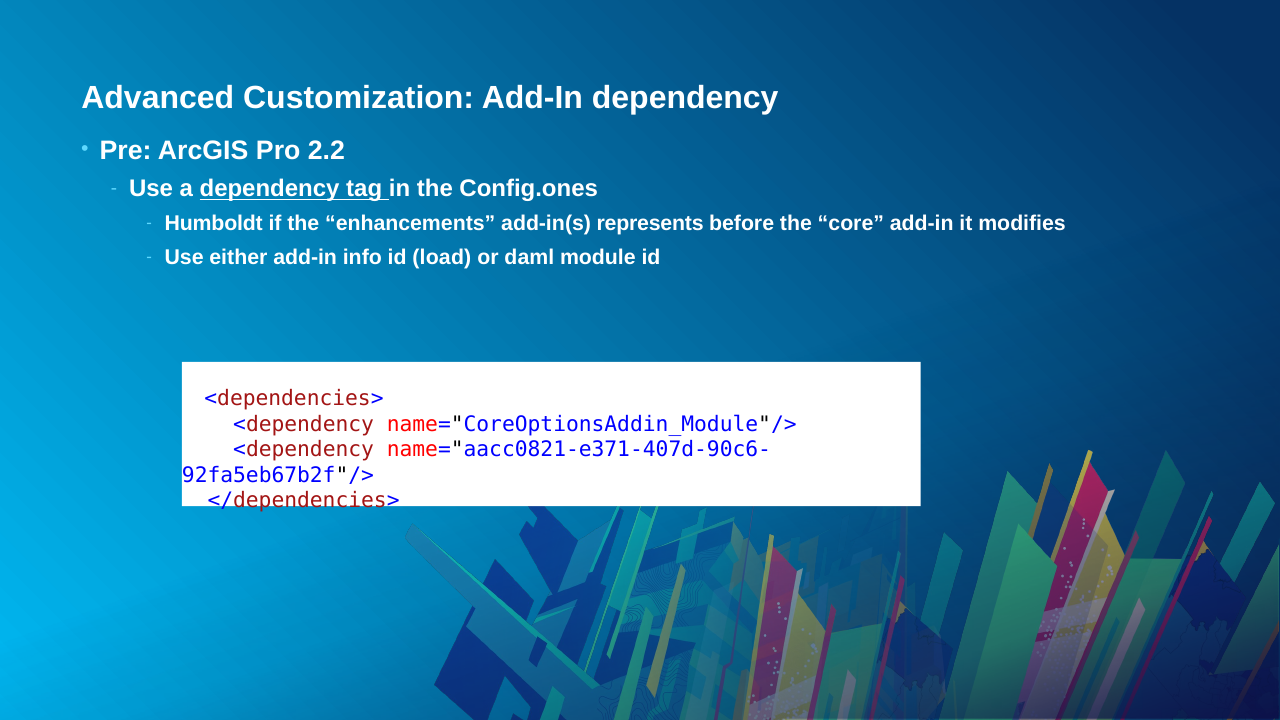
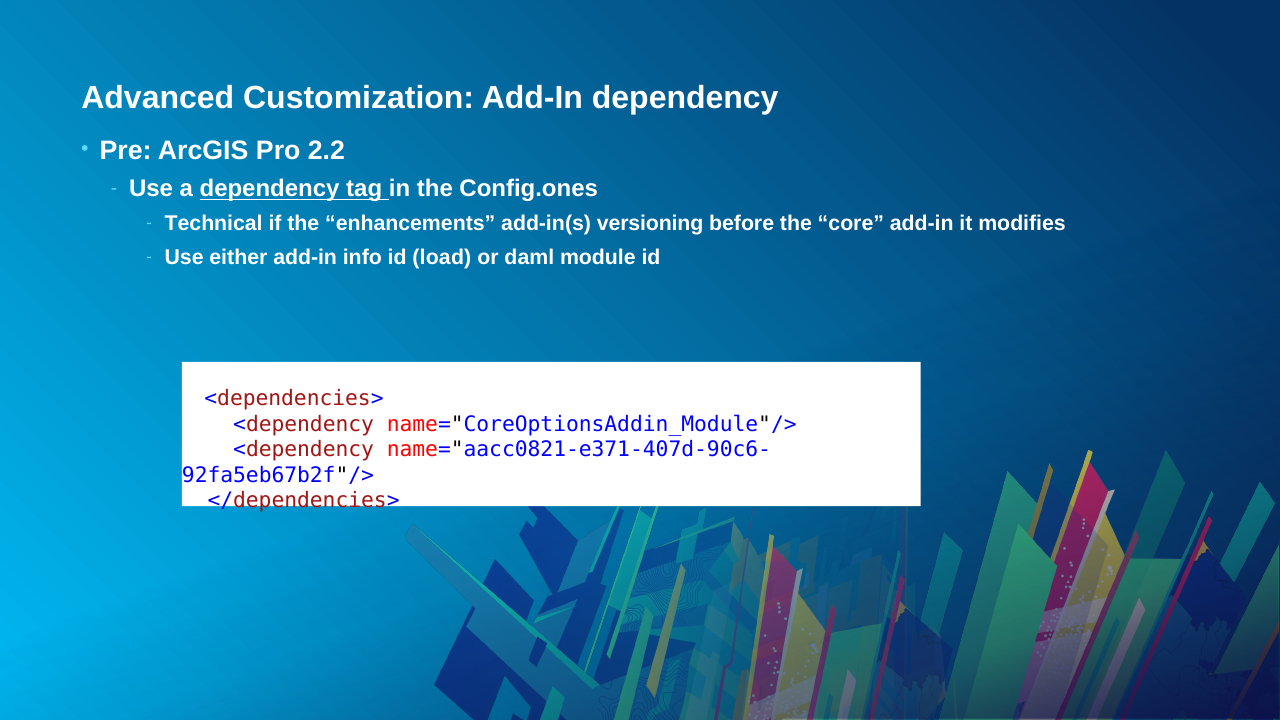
Humboldt: Humboldt -> Technical
represents: represents -> versioning
